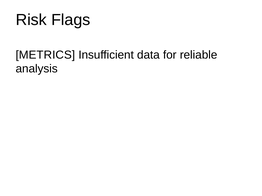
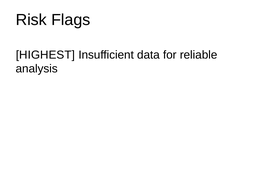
METRICS: METRICS -> HIGHEST
